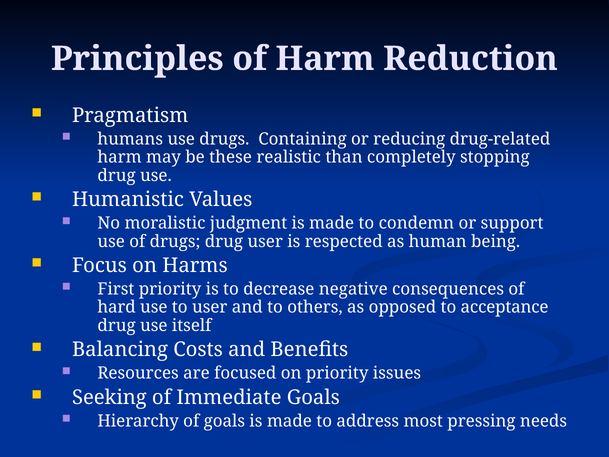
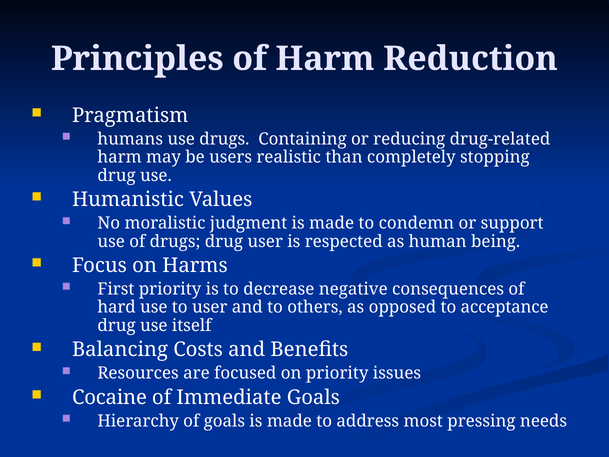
these: these -> users
Seeking: Seeking -> Cocaine
